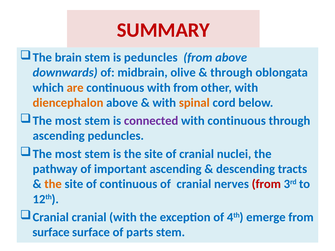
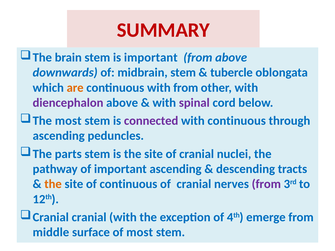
is peduncles: peduncles -> important
midbrain olive: olive -> stem
through at (231, 73): through -> tubercle
diencephalon colour: orange -> purple
spinal colour: orange -> purple
most at (68, 154): most -> parts
from at (266, 184) colour: red -> purple
surface at (51, 232): surface -> middle
of parts: parts -> most
